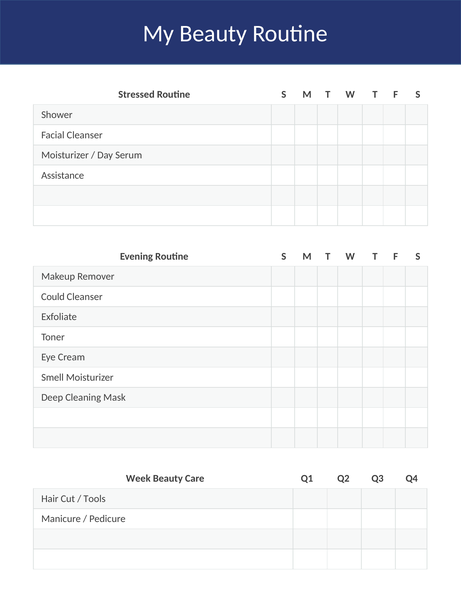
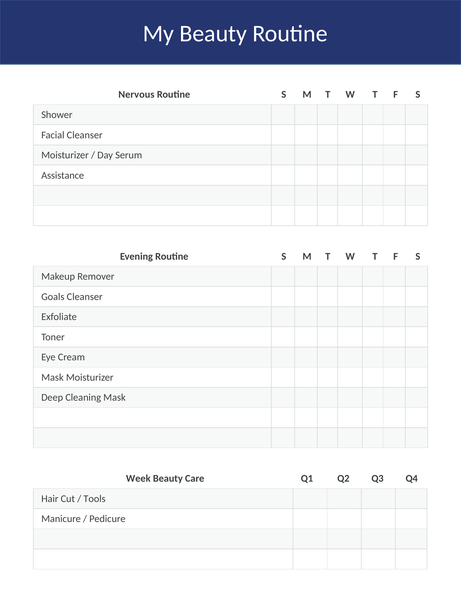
Stressed: Stressed -> Nervous
Could: Could -> Goals
Smell at (53, 378): Smell -> Mask
